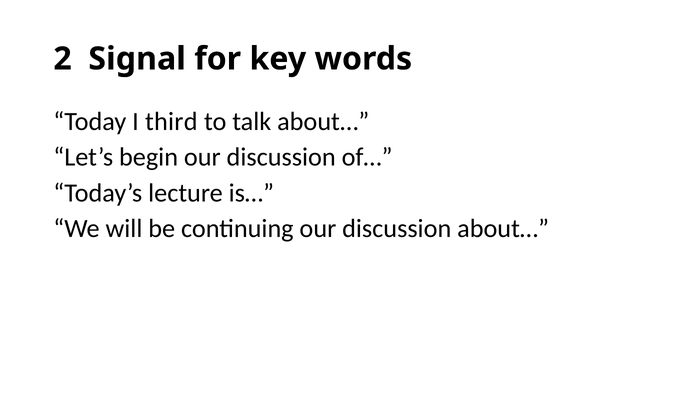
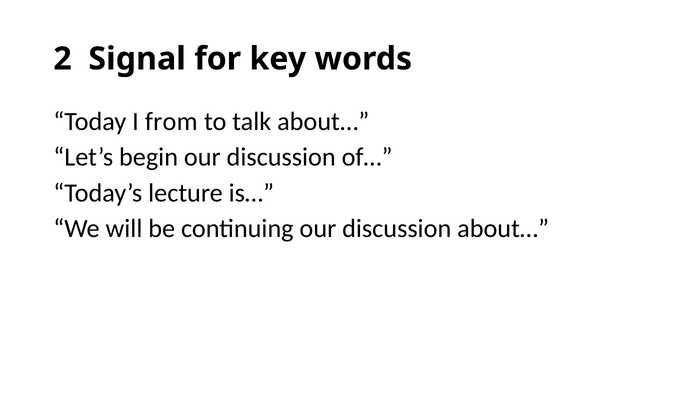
third: third -> from
